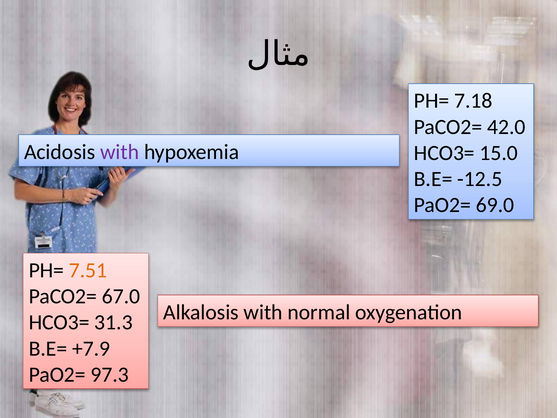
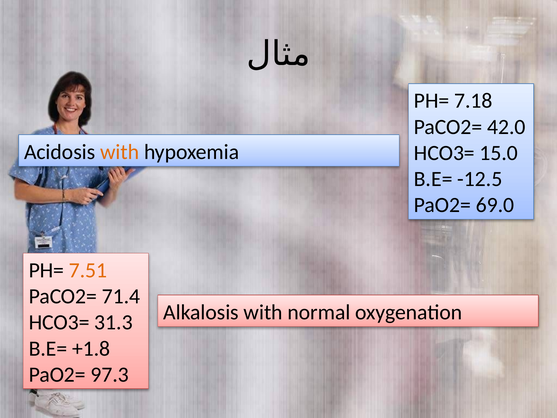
with at (120, 152) colour: purple -> orange
67.0: 67.0 -> 71.4
+7.9: +7.9 -> +1.8
